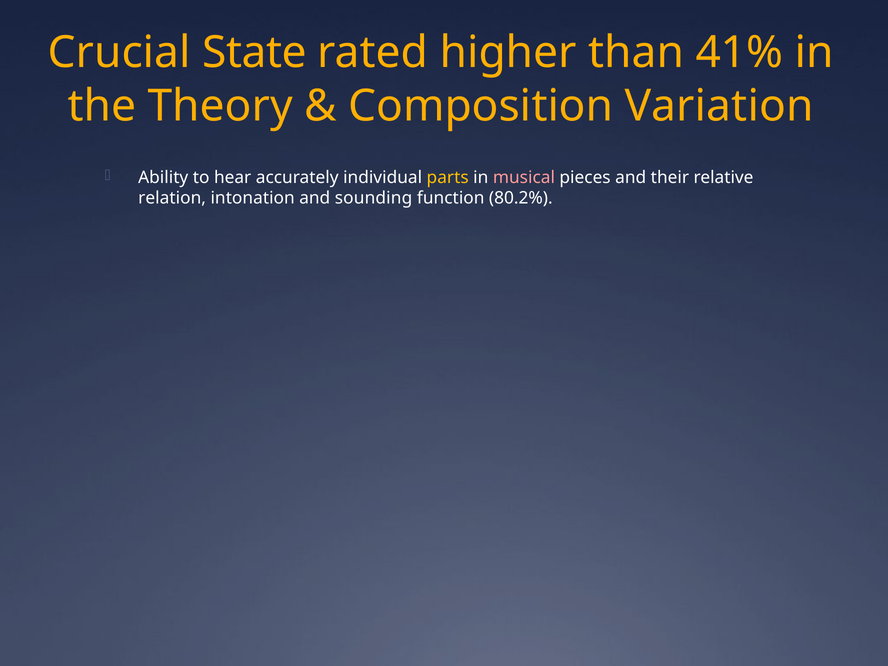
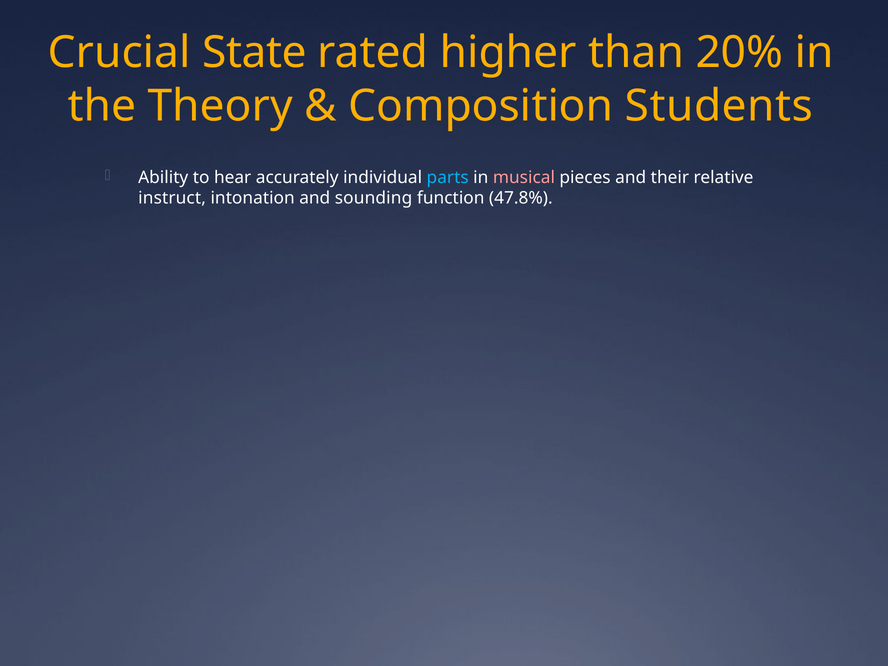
41%: 41% -> 20%
Variation: Variation -> Students
parts colour: yellow -> light blue
relation: relation -> instruct
80.2%: 80.2% -> 47.8%
